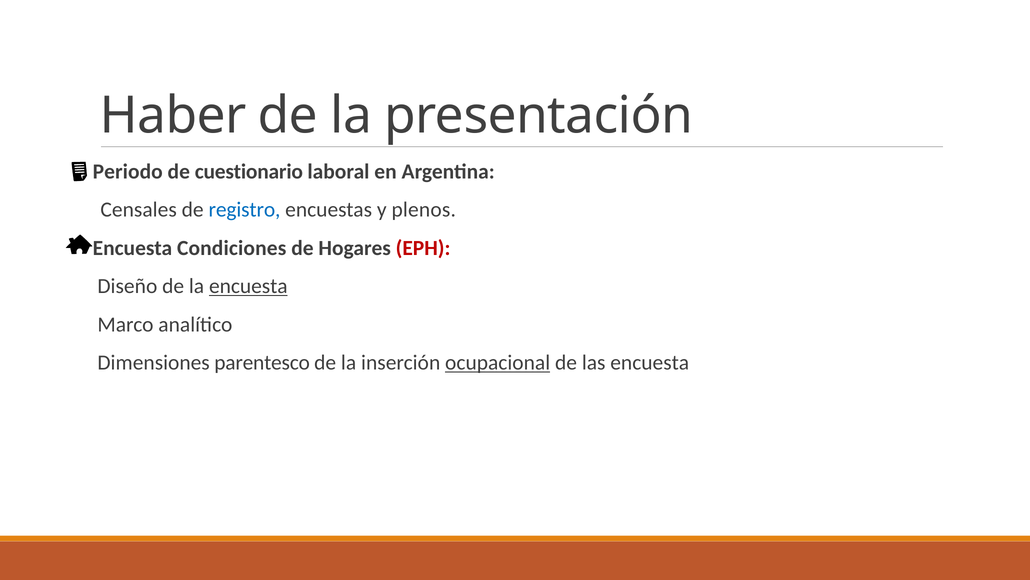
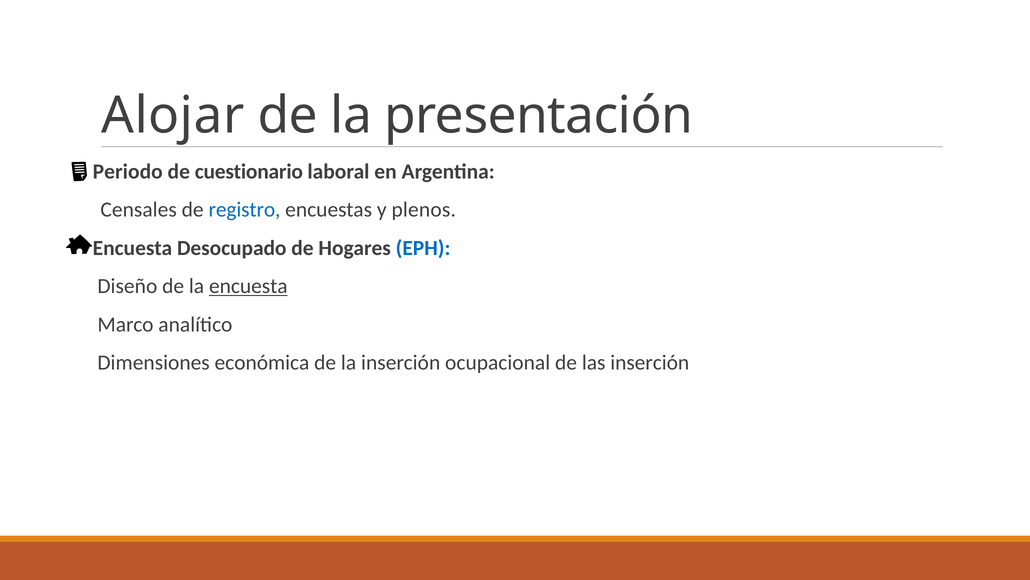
Haber: Haber -> Alojar
Condiciones: Condiciones -> Desocupado
EPH colour: red -> blue
parentesco: parentesco -> económica
ocupacional underline: present -> none
las encuesta: encuesta -> inserción
